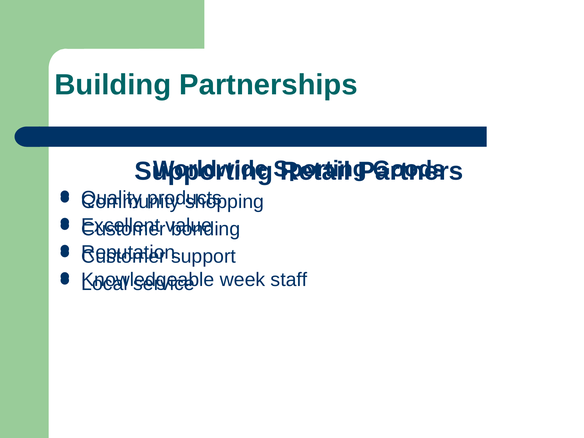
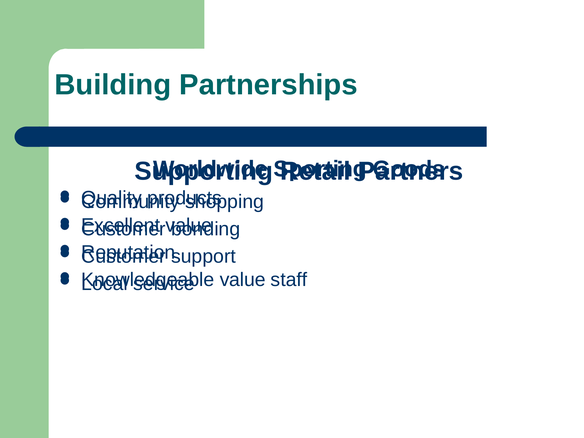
week at (243, 280): week -> value
